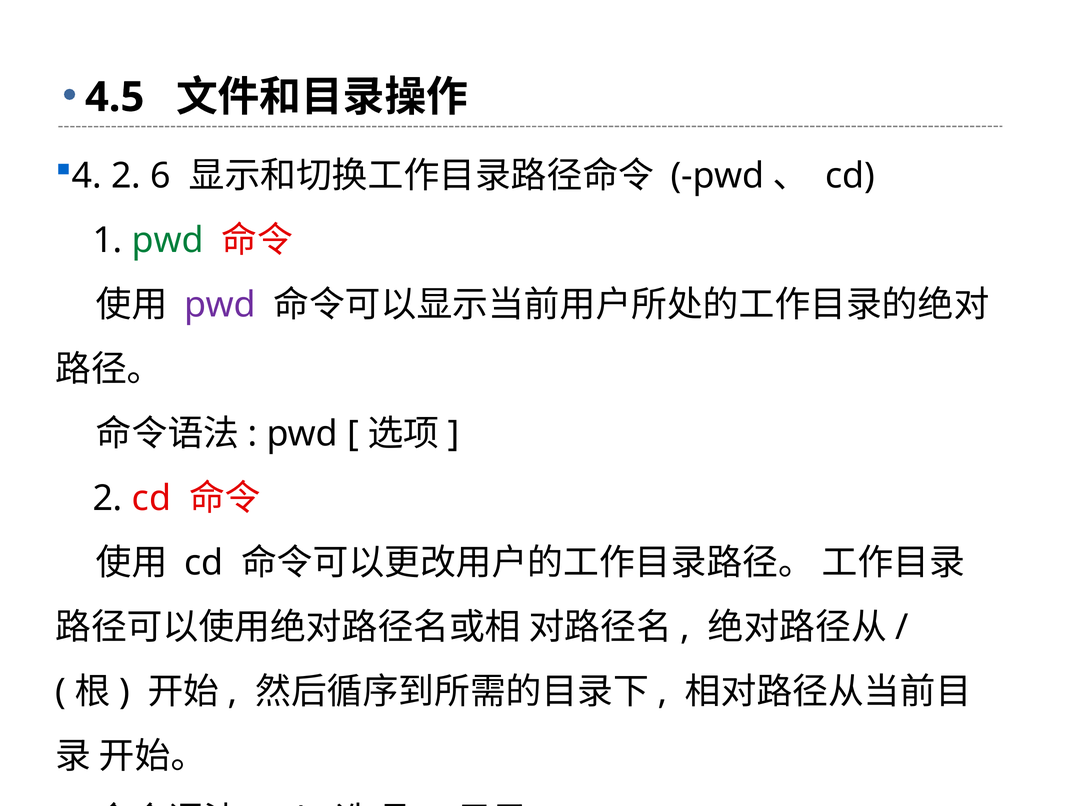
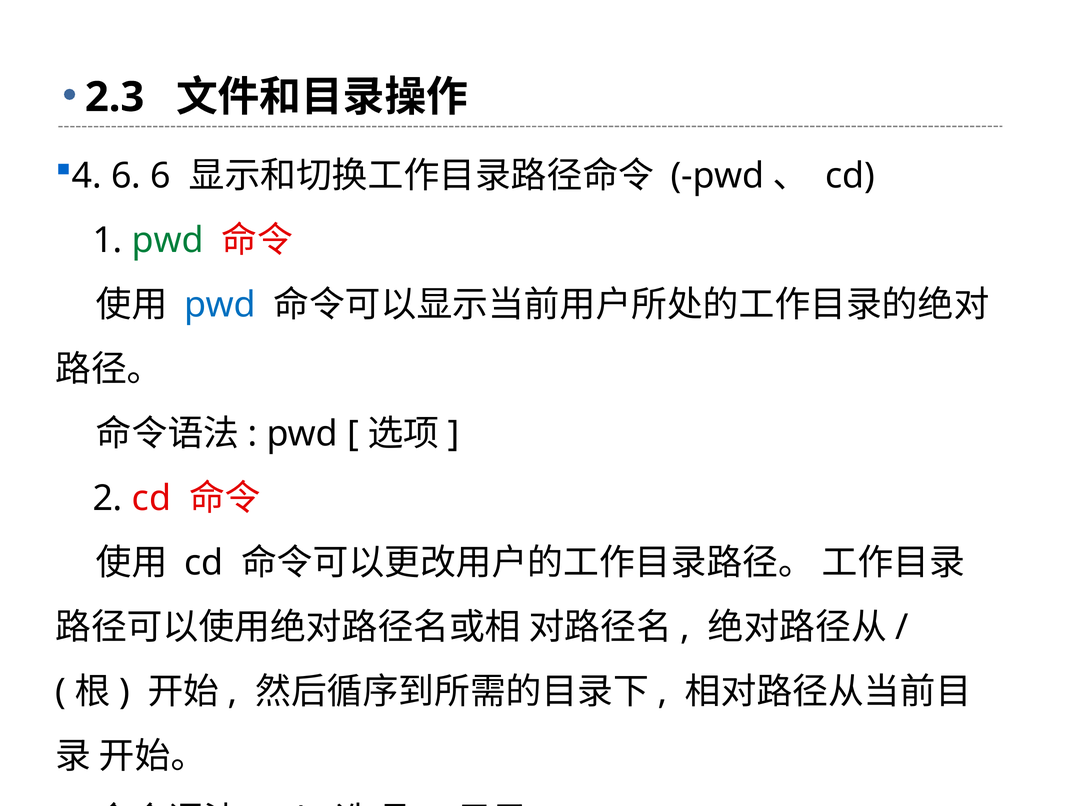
4.5: 4.5 -> 2.3
4 2: 2 -> 6
pwd at (220, 305) colour: purple -> blue
